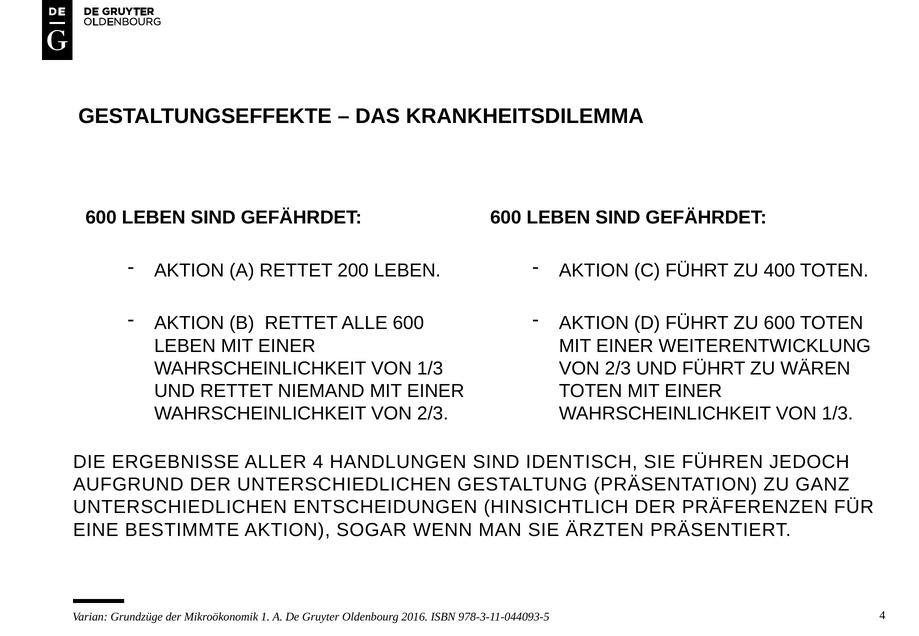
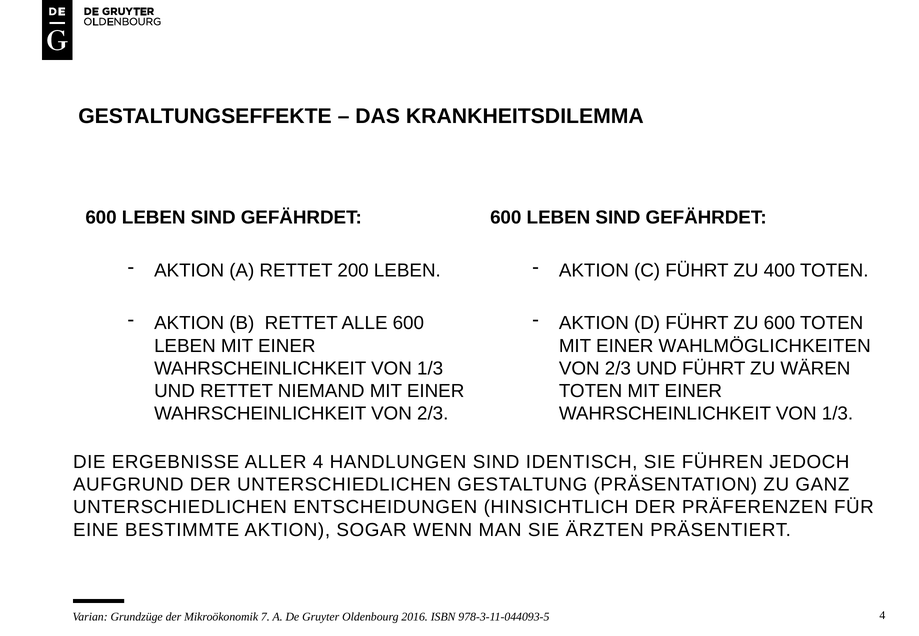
WEITERENTWICKLUNG: WEITERENTWICKLUNG -> WAHLMÖGLICHKEITEN
1: 1 -> 7
